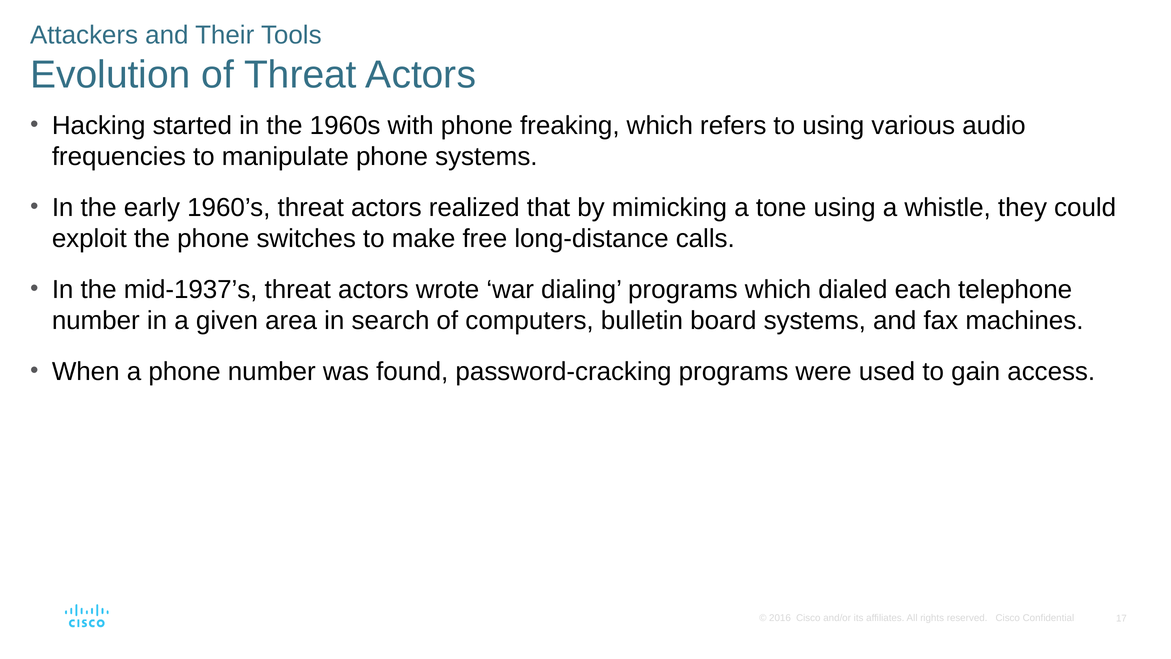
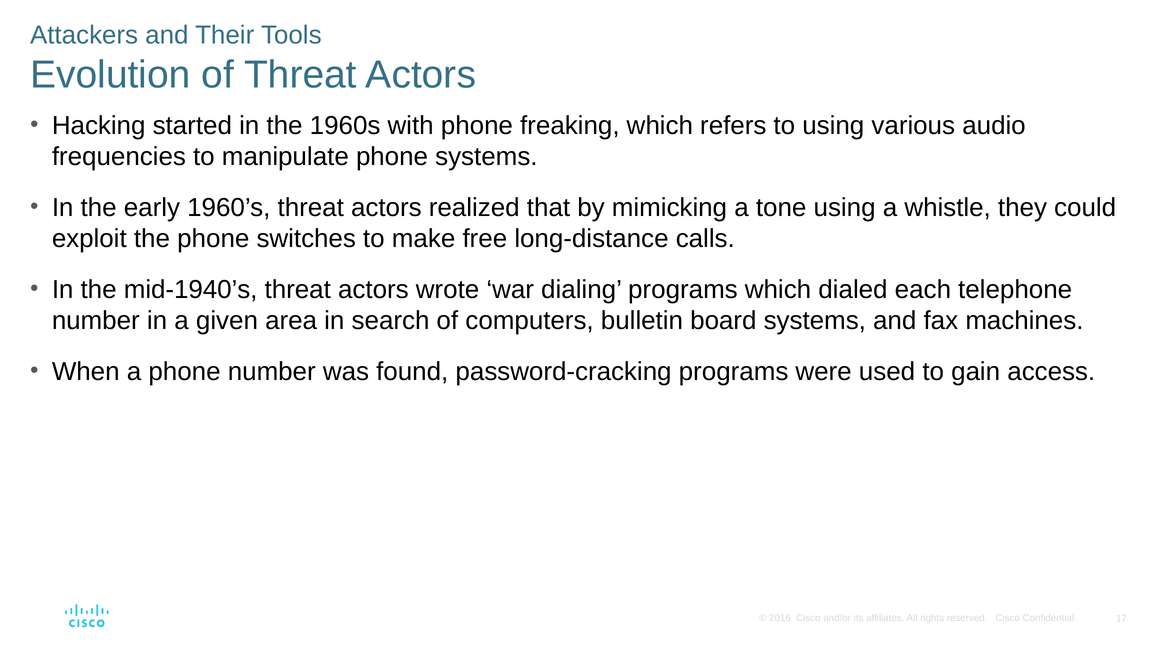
mid-1937’s: mid-1937’s -> mid-1940’s
